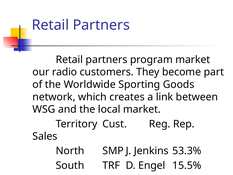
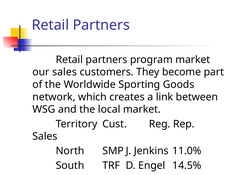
our radio: radio -> sales
53.3%: 53.3% -> 11.0%
15.5%: 15.5% -> 14.5%
